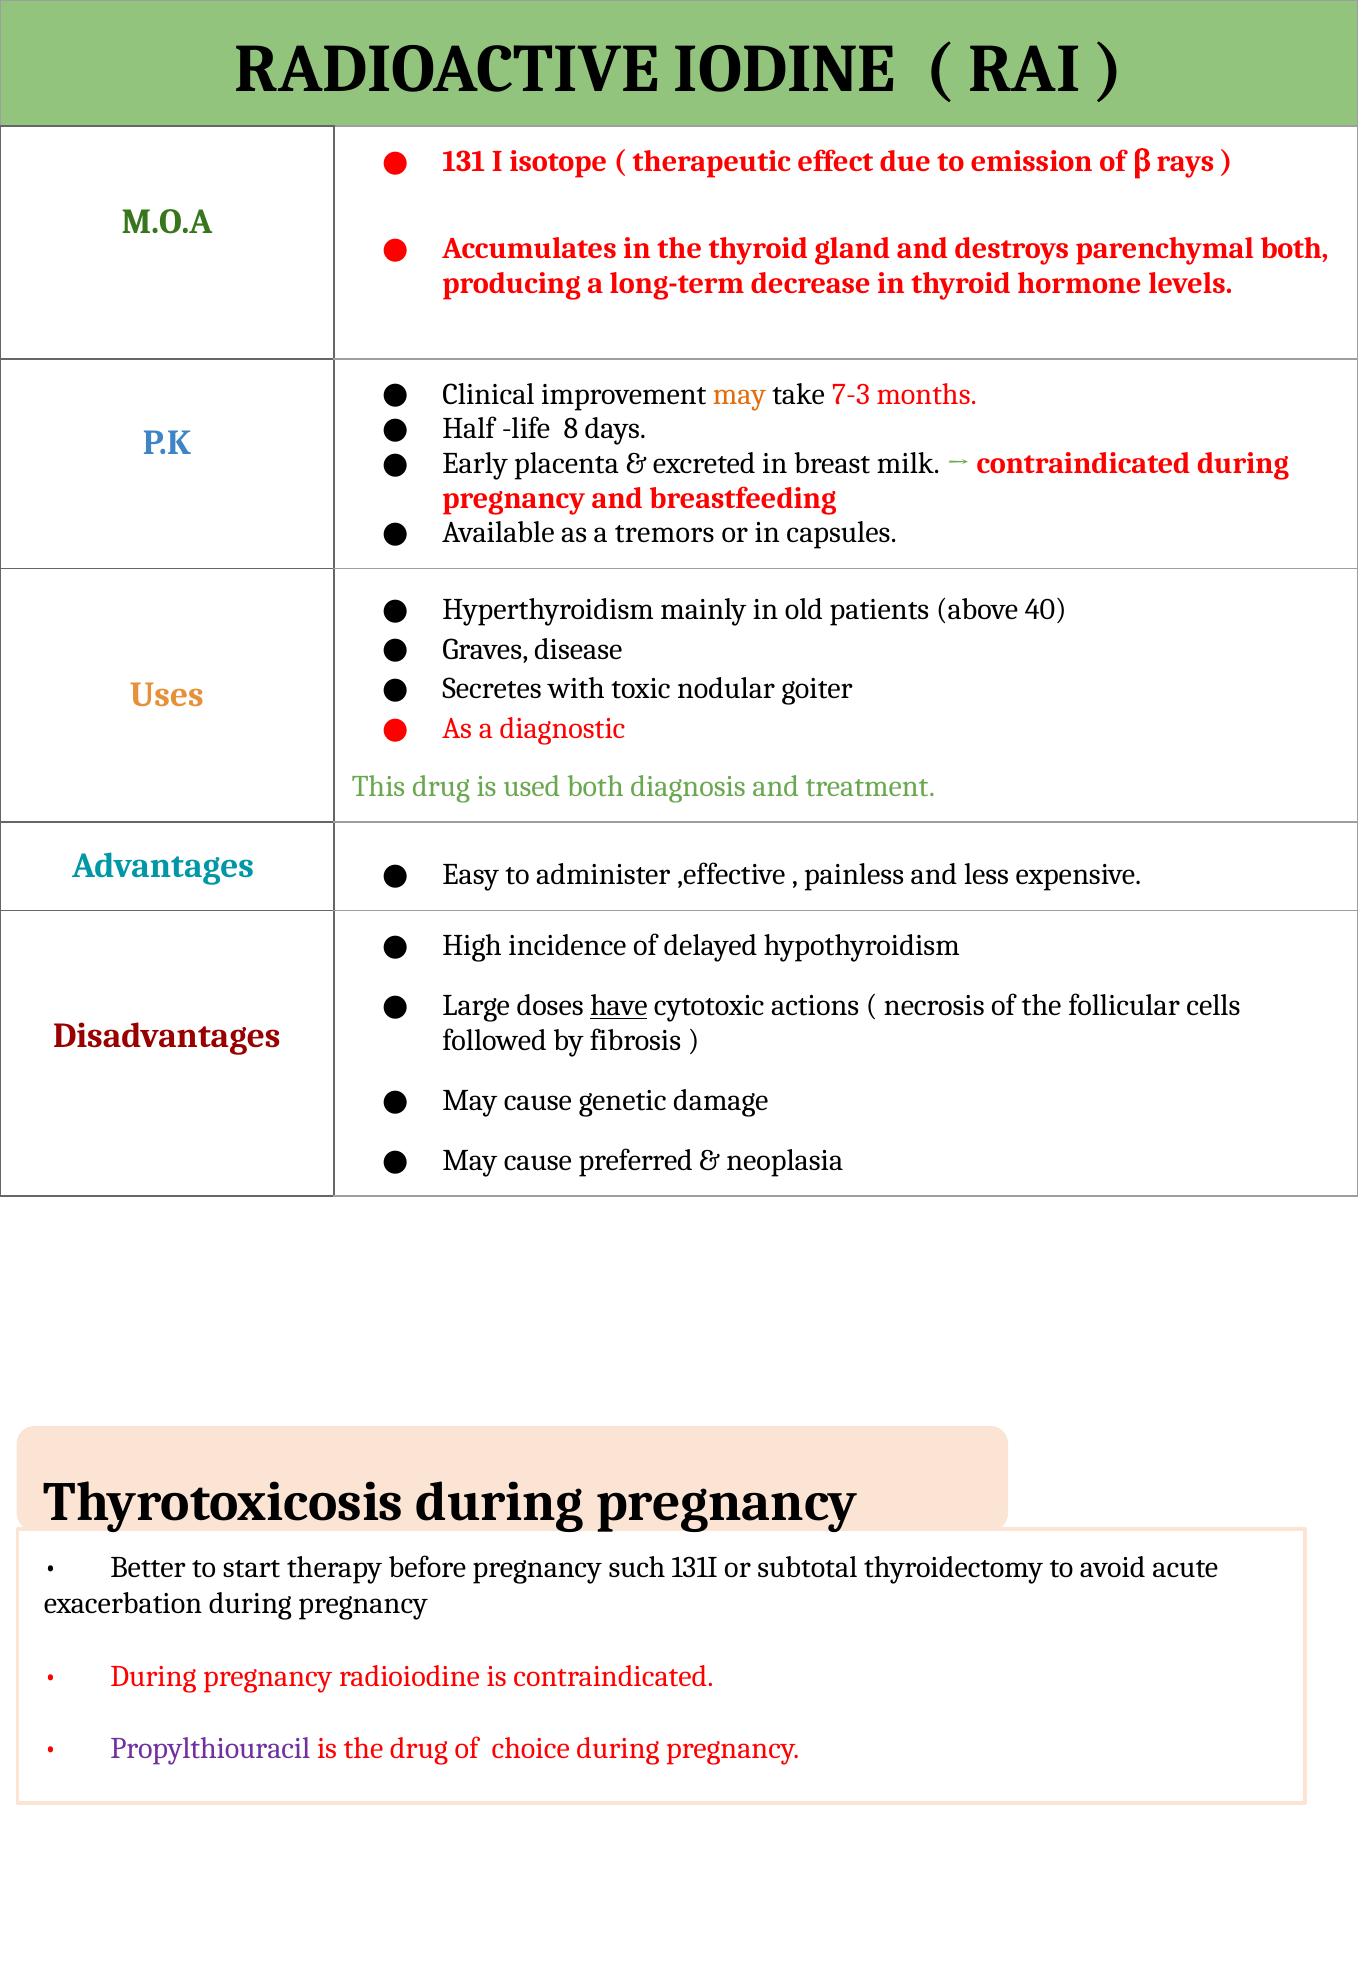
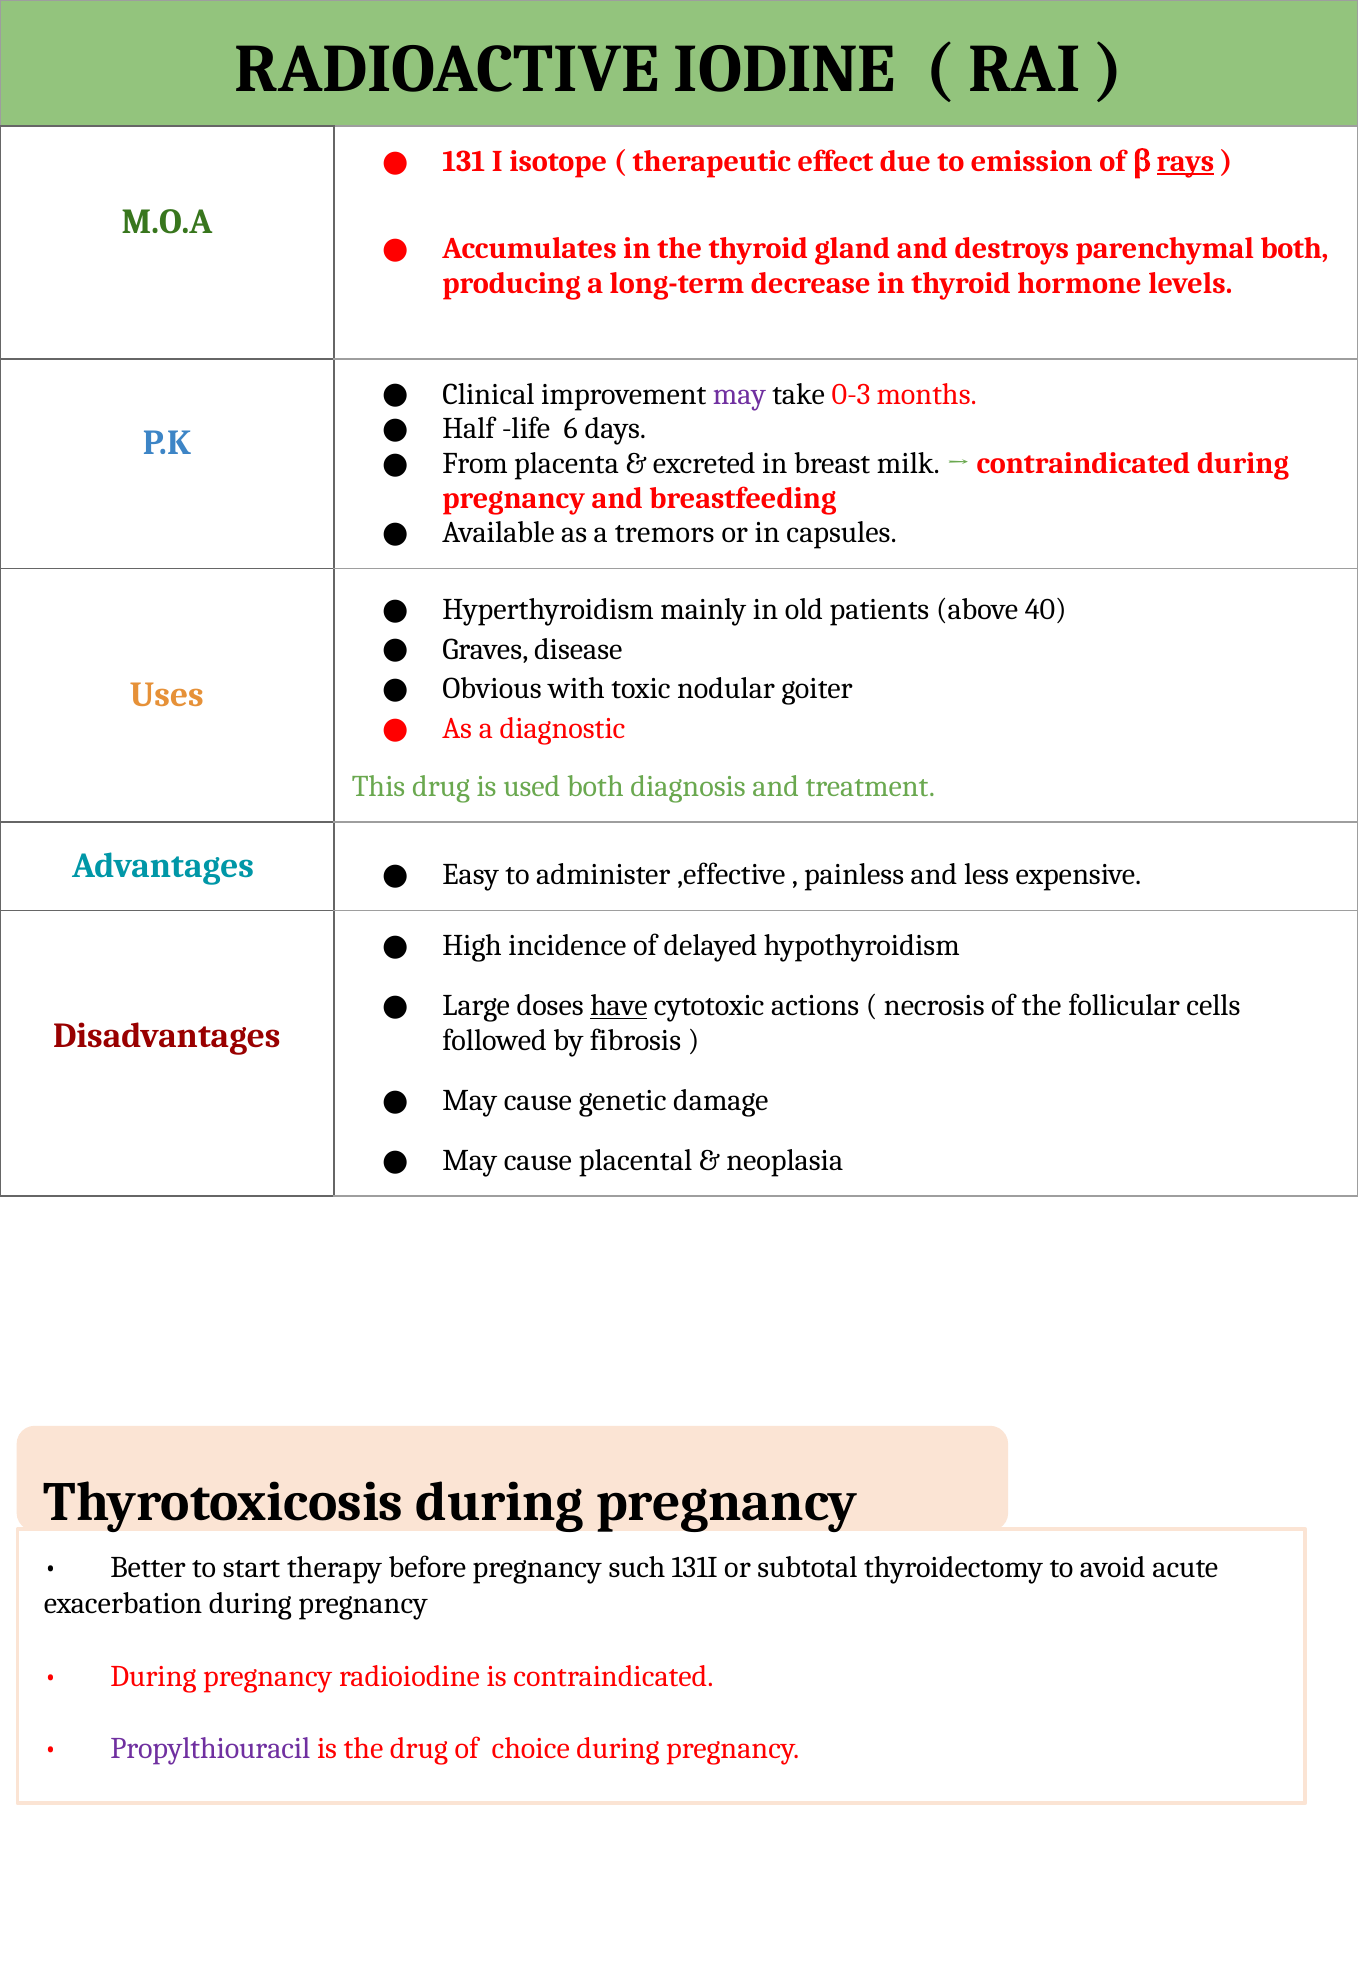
rays underline: none -> present
may at (739, 394) colour: orange -> purple
7-3: 7-3 -> 0-3
8: 8 -> 6
Early: Early -> From
Secretes: Secretes -> Obvious
preferred: preferred -> placental
